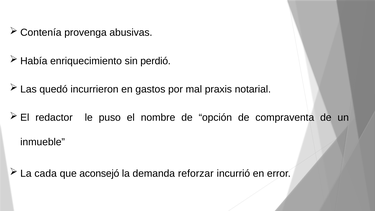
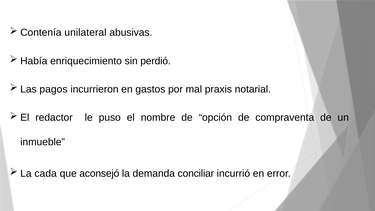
provenga: provenga -> unilateral
quedó: quedó -> pagos
reforzar: reforzar -> conciliar
